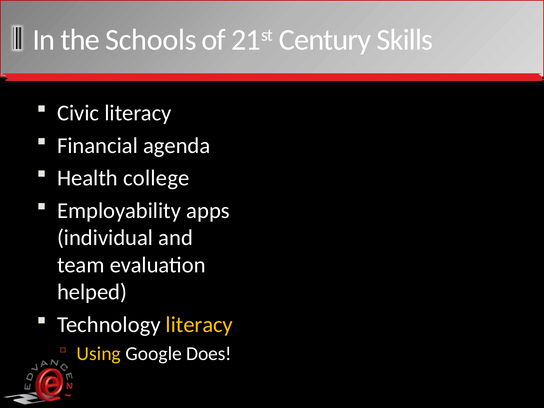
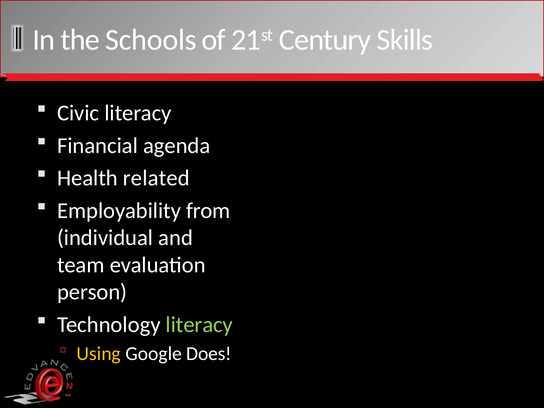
college: college -> related
apps: apps -> from
helped: helped -> person
literacy at (199, 325) colour: yellow -> light green
